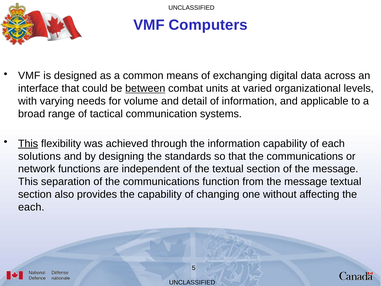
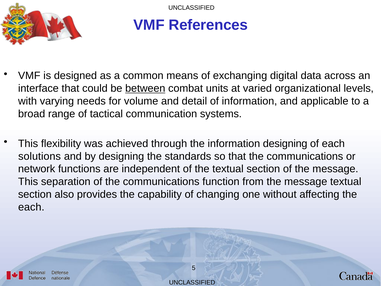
Computers: Computers -> References
This at (28, 143) underline: present -> none
information capability: capability -> designing
